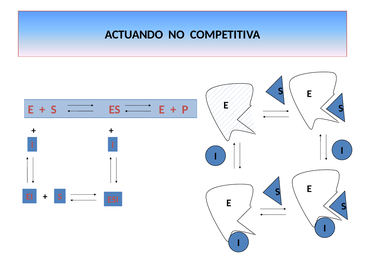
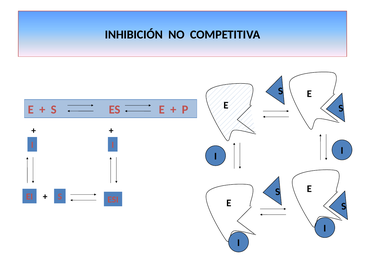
ACTUANDO: ACTUANDO -> INHIBICIÓN
